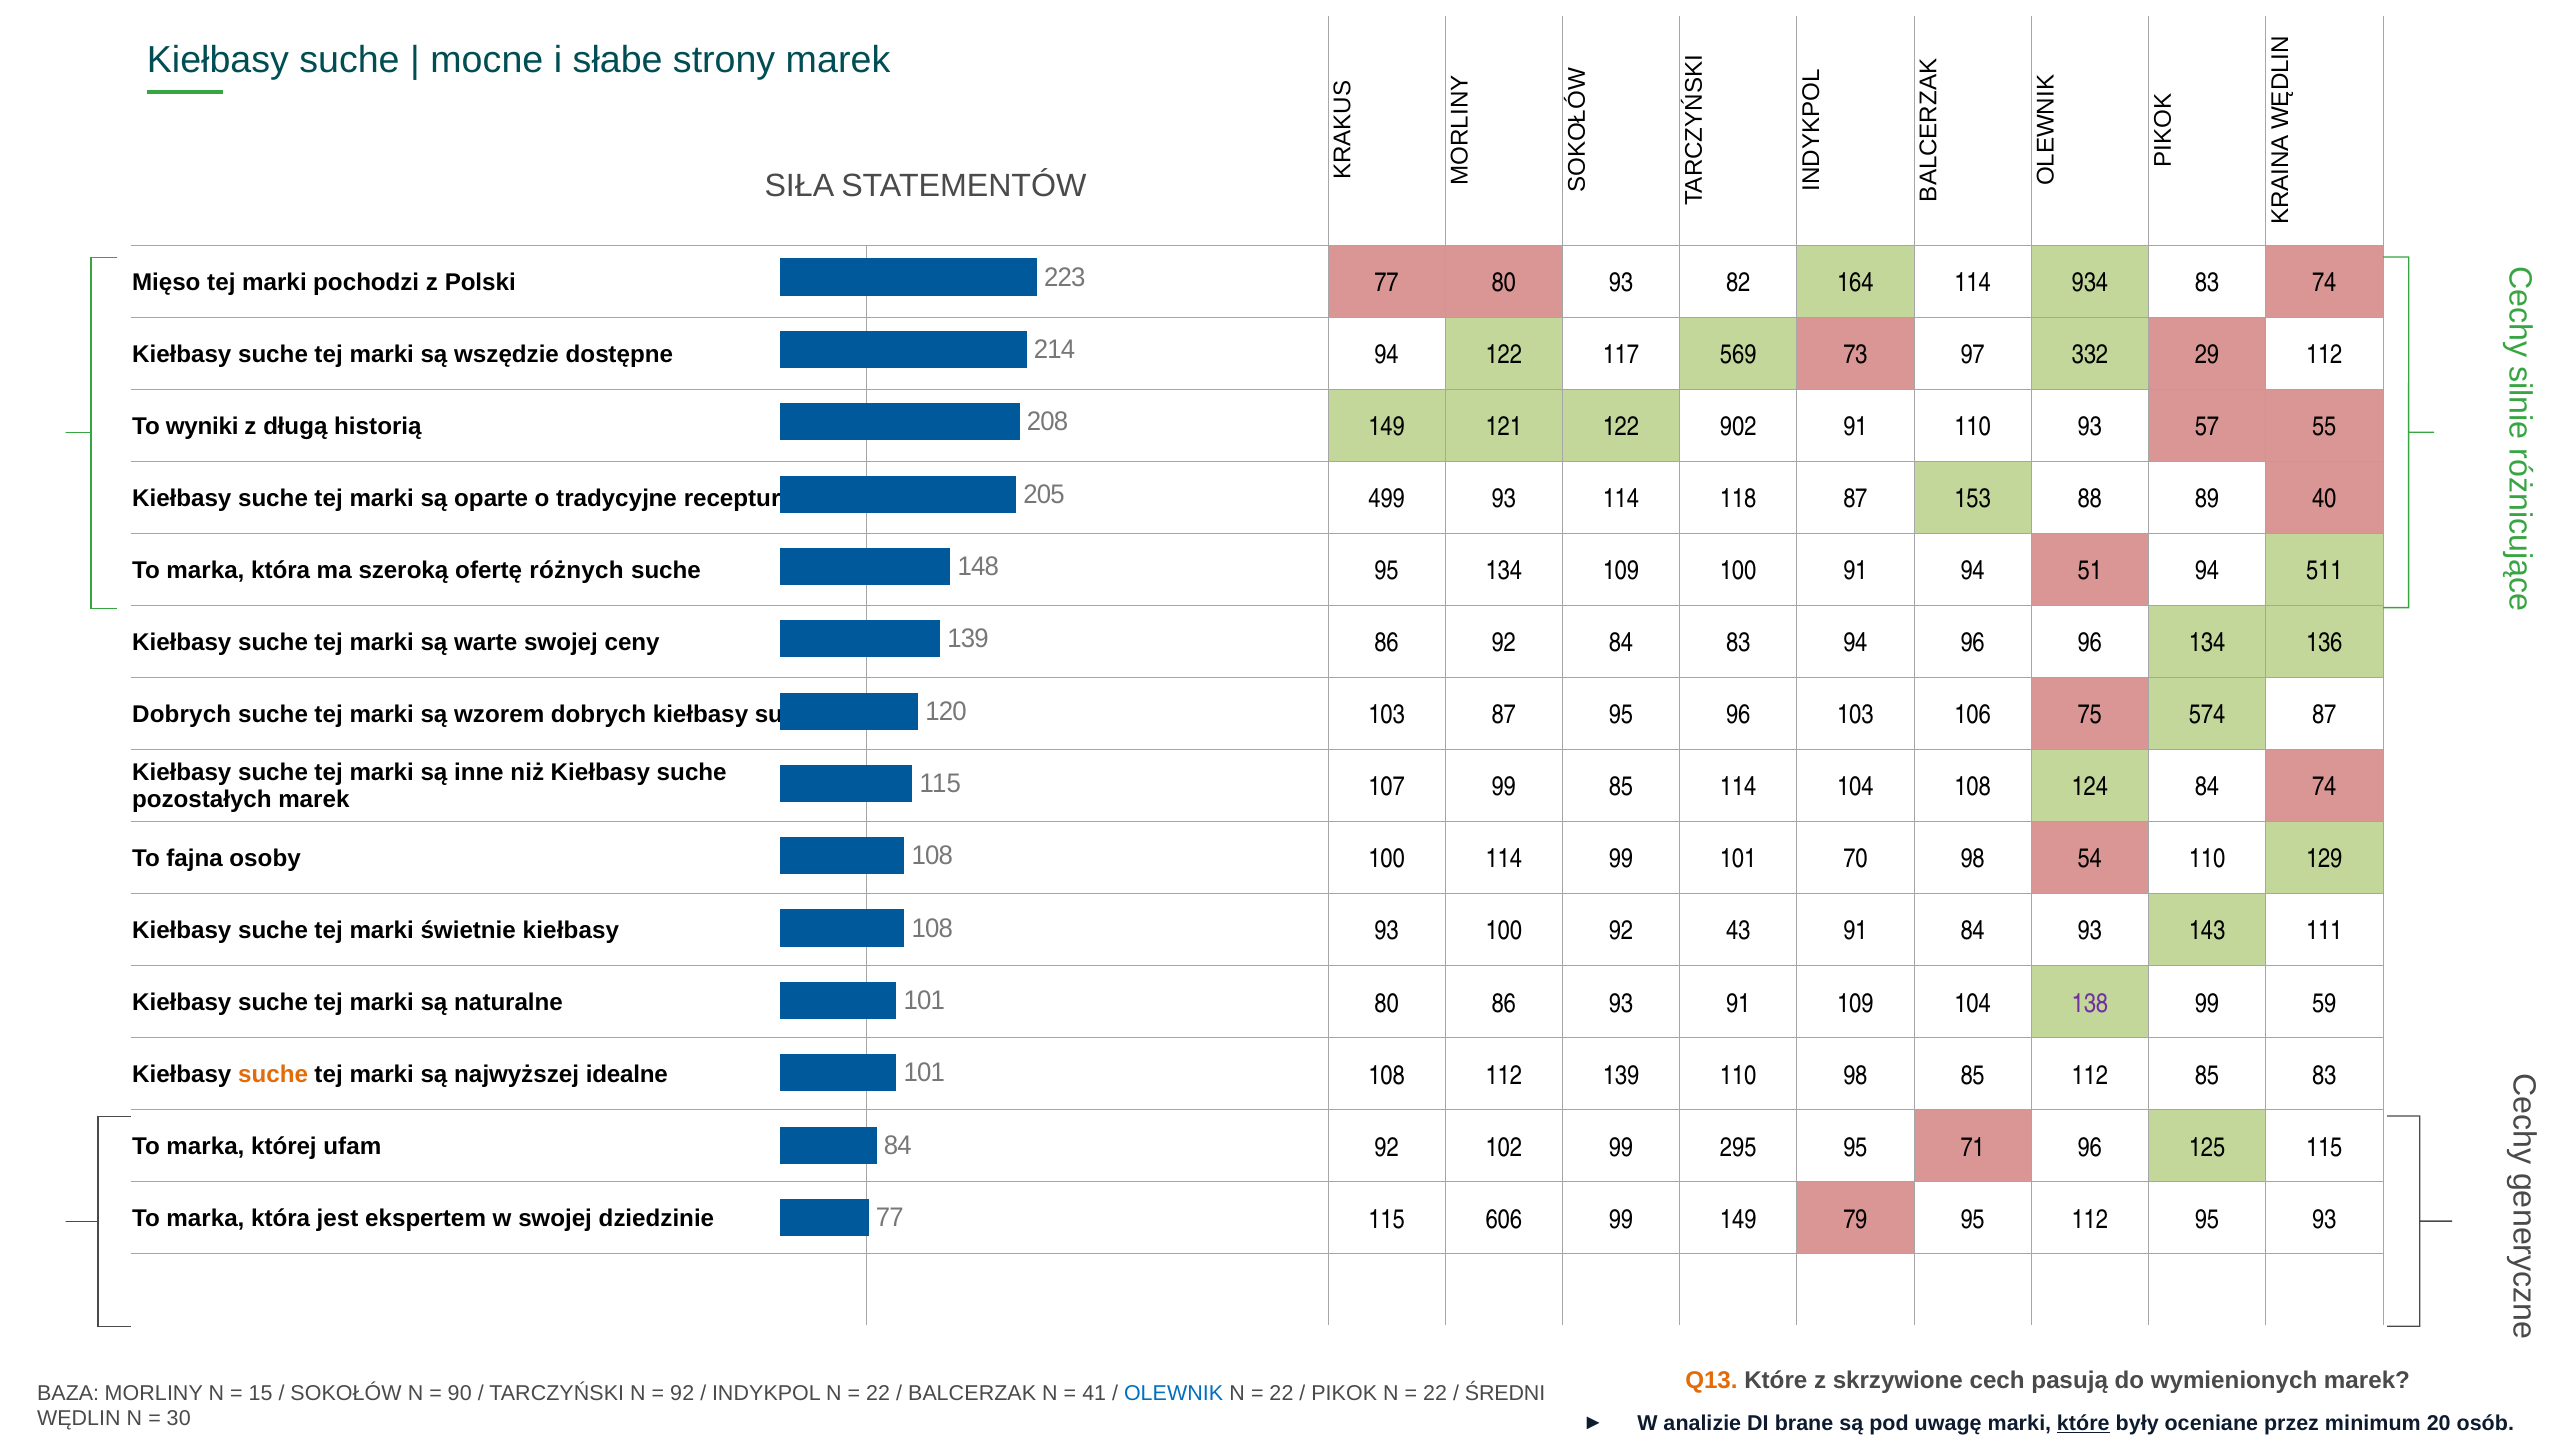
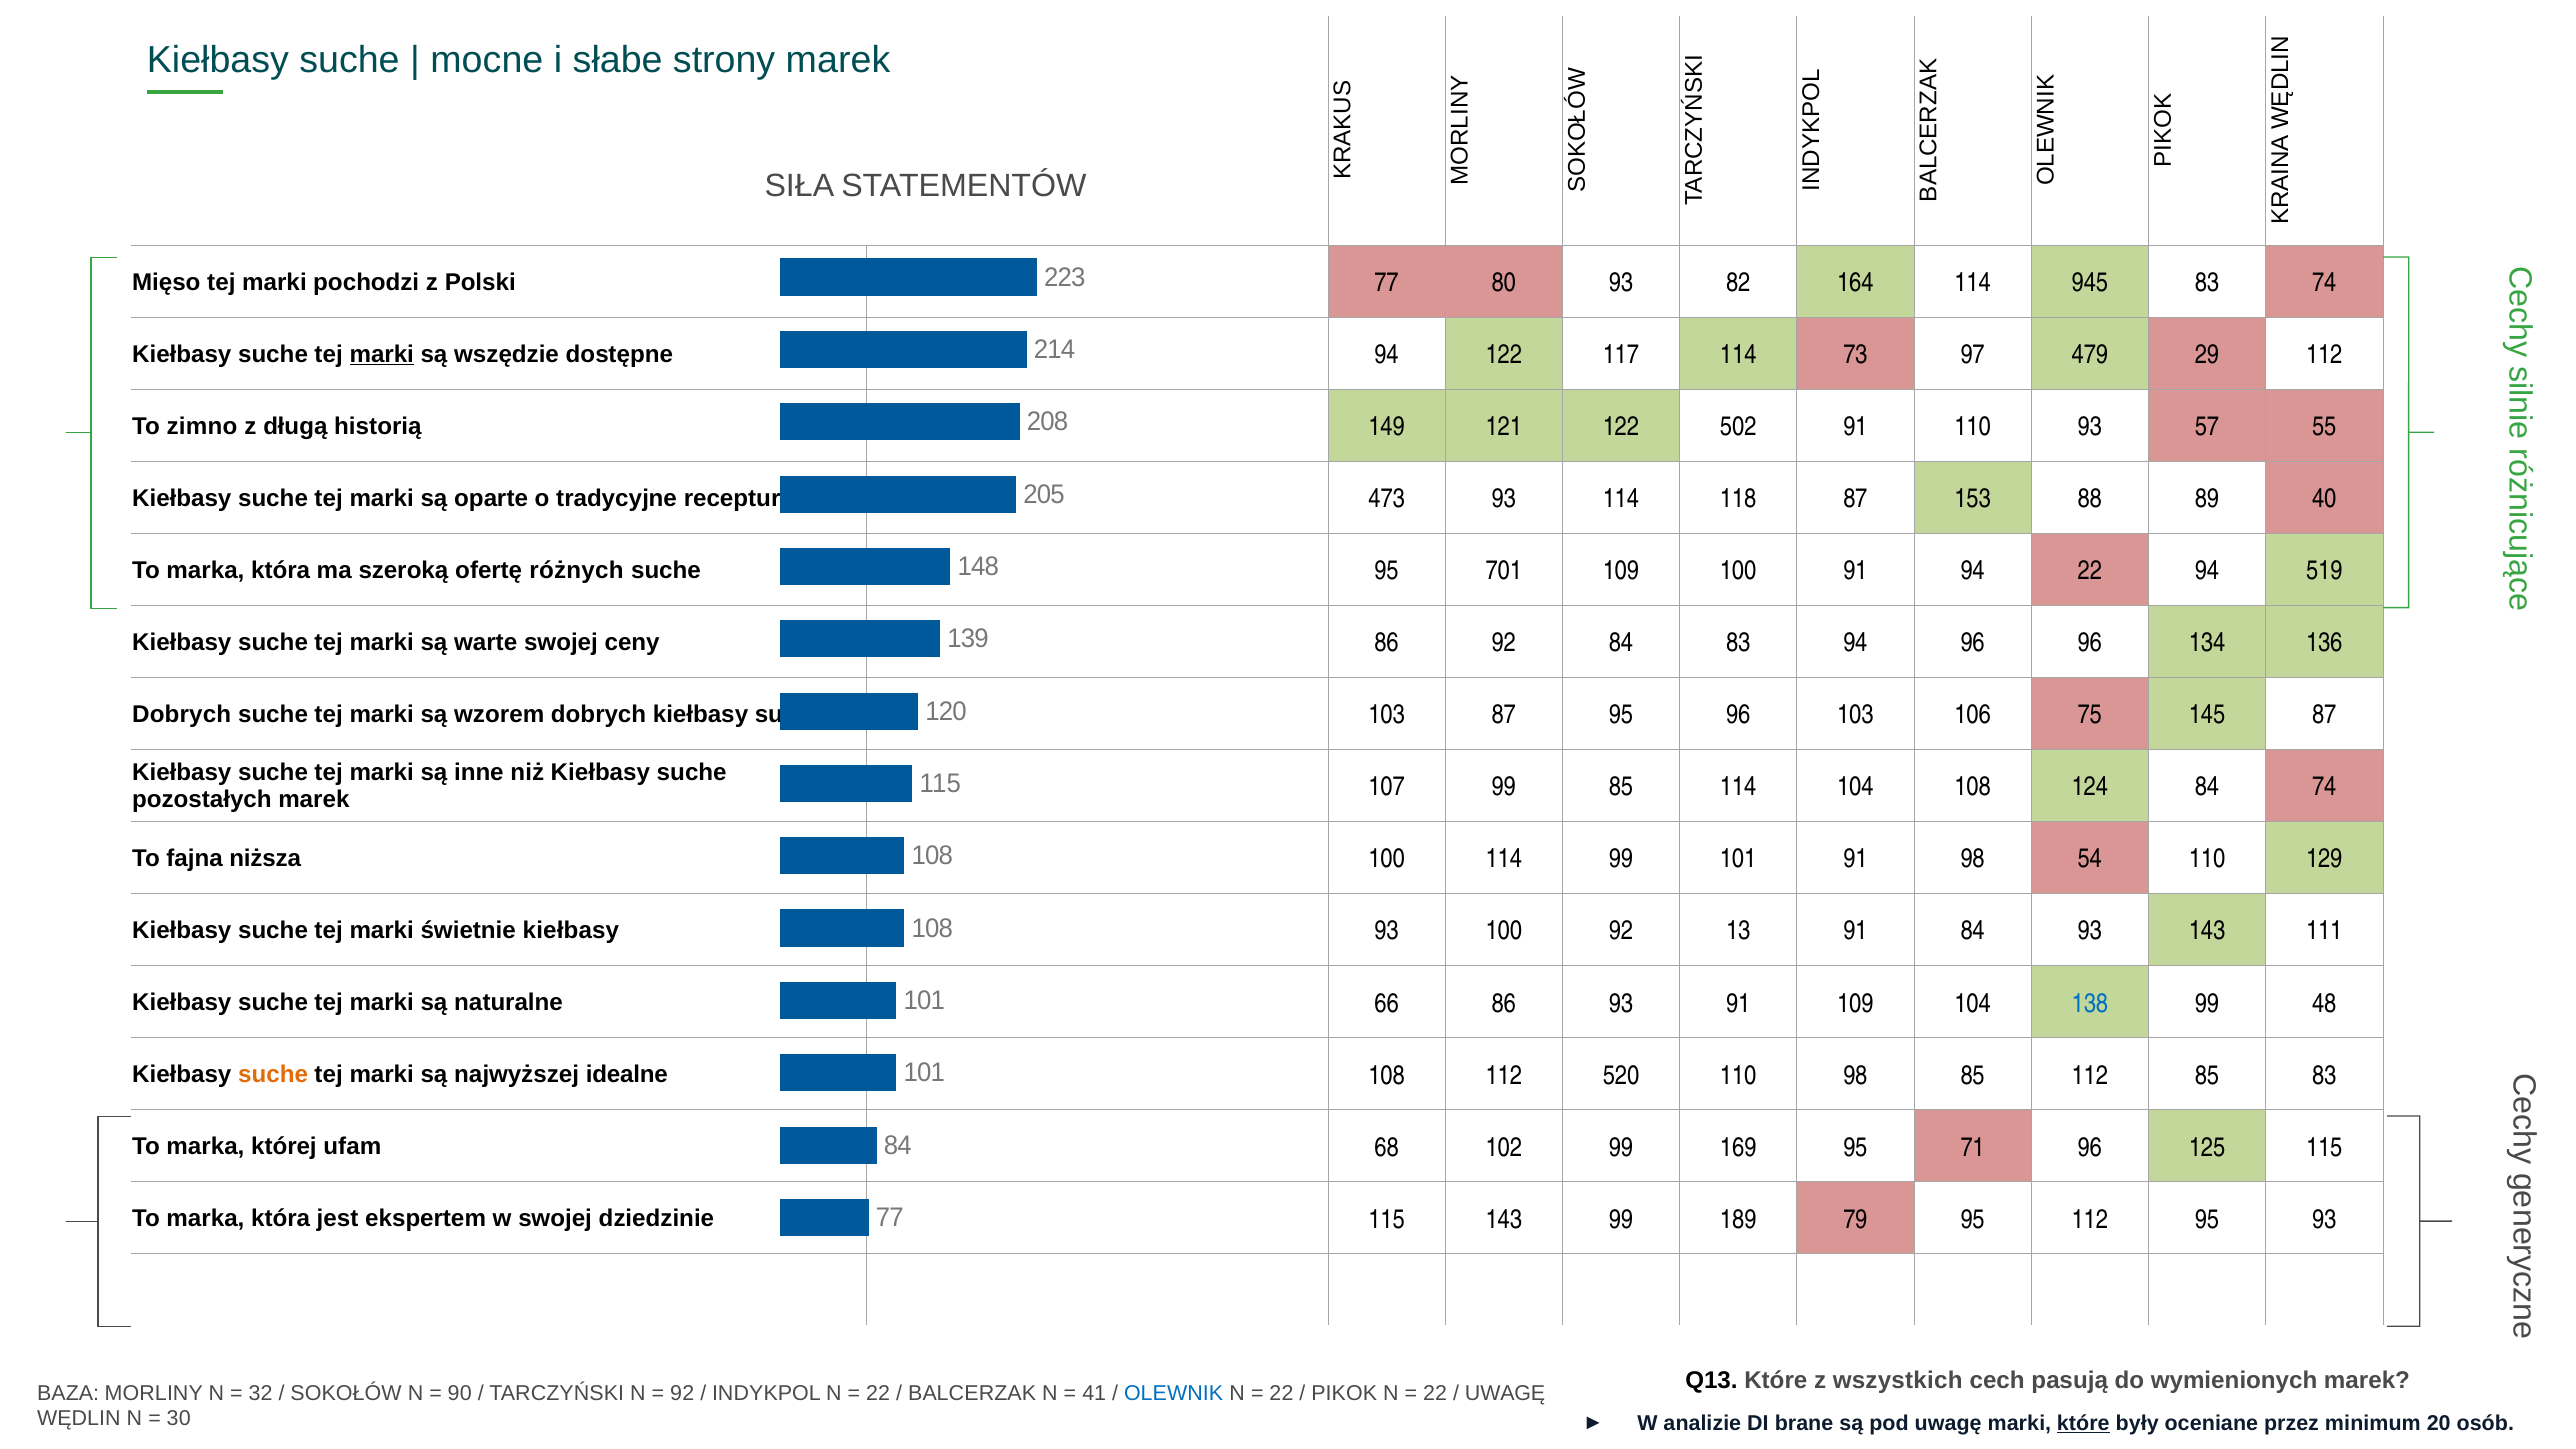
934: 934 -> 945
marki at (382, 354) underline: none -> present
117 569: 569 -> 114
332: 332 -> 479
wyniki: wyniki -> zimno
902: 902 -> 502
499: 499 -> 473
95 134: 134 -> 701
94 51: 51 -> 22
511: 511 -> 519
574: 574 -> 145
osoby: osoby -> niższa
101 70: 70 -> 91
43: 43 -> 13
naturalne 80: 80 -> 66
138 colour: purple -> blue
59: 59 -> 48
112 139: 139 -> 520
ufam 92: 92 -> 68
295: 295 -> 169
115 606: 606 -> 143
99 149: 149 -> 189
Q13 colour: orange -> black
skrzywione: skrzywione -> wszystkich
15: 15 -> 32
ŚREDNI at (1505, 1393): ŚREDNI -> UWAGĘ
